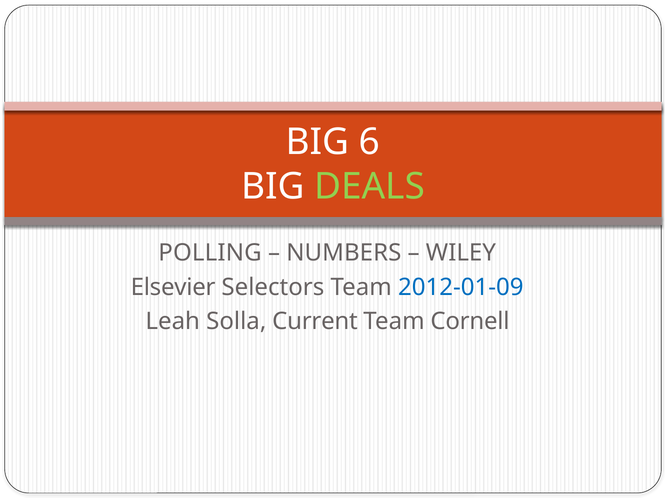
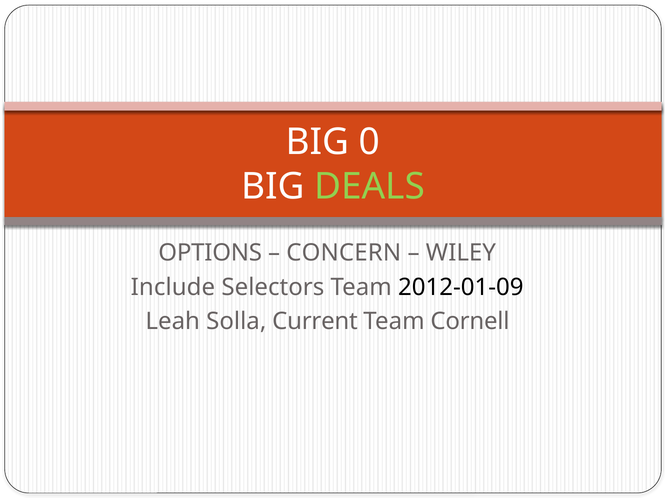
6: 6 -> 0
POLLING: POLLING -> OPTIONS
NUMBERS: NUMBERS -> CONCERN
Elsevier: Elsevier -> Include
2012-01-09 colour: blue -> black
